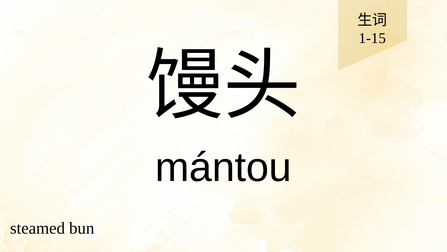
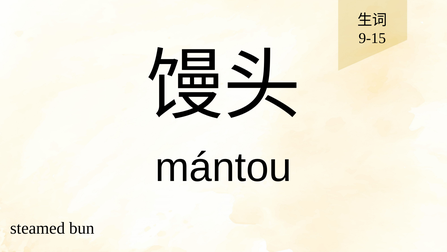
1-15: 1-15 -> 9-15
